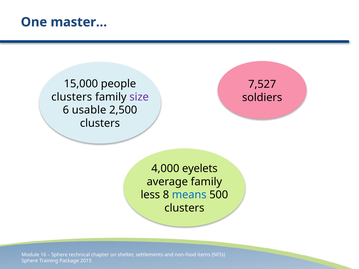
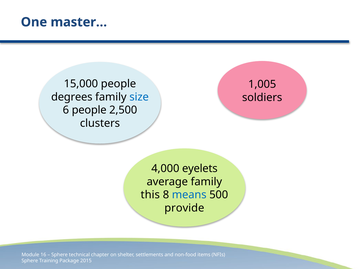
7,527: 7,527 -> 1,005
clusters at (72, 97): clusters -> degrees
size colour: purple -> blue
6 usable: usable -> people
less: less -> this
clusters at (184, 208): clusters -> provide
